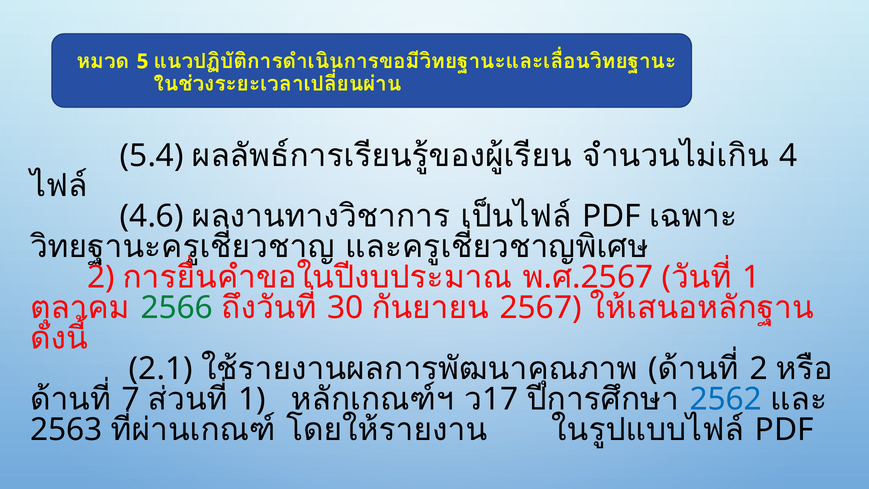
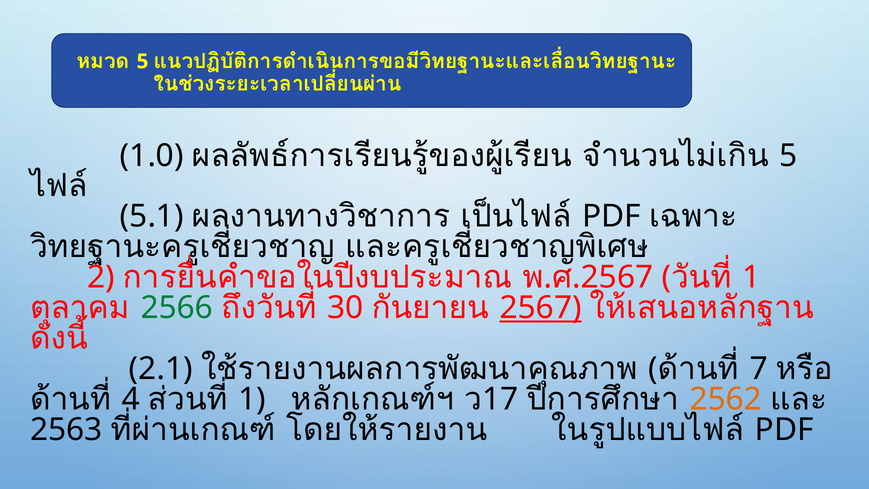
5.4: 5.4 -> 1.0
4 at (788, 156): 4 -> 5
4.6: 4.6 -> 5.1
2567 underline: none -> present
2 at (759, 369): 2 -> 7
7: 7 -> 4
2562 colour: blue -> orange
